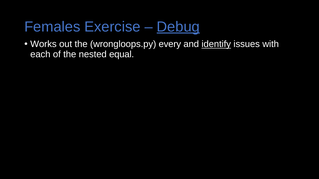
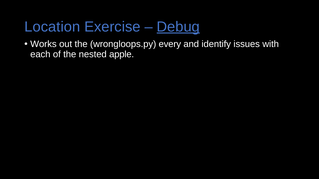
Females: Females -> Location
identify underline: present -> none
equal: equal -> apple
